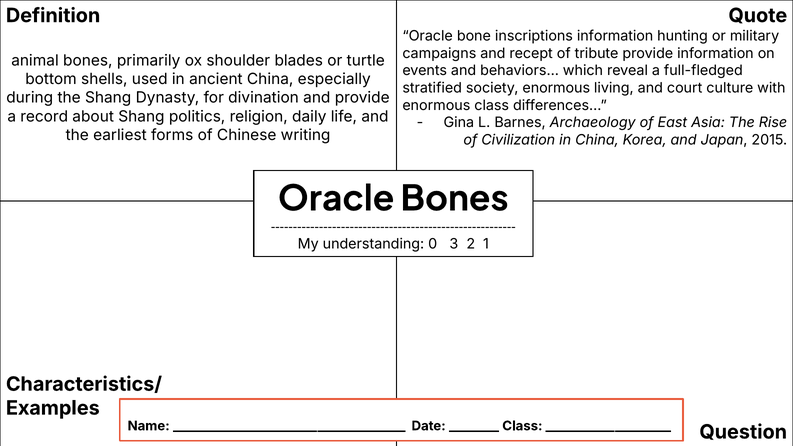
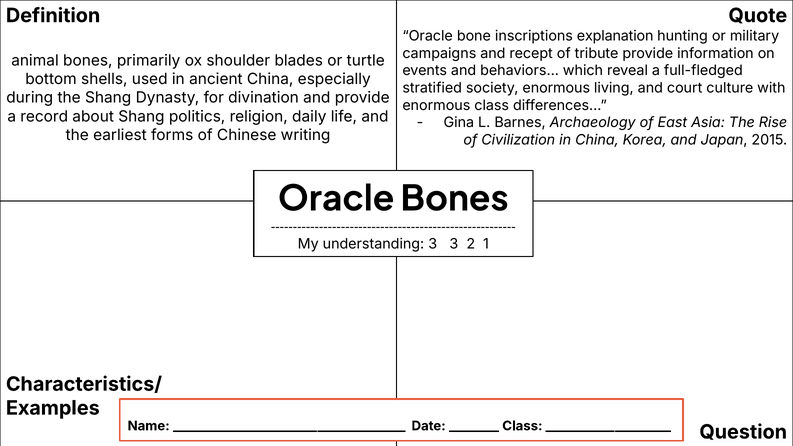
inscriptions information: information -> explanation
understanding 0: 0 -> 3
